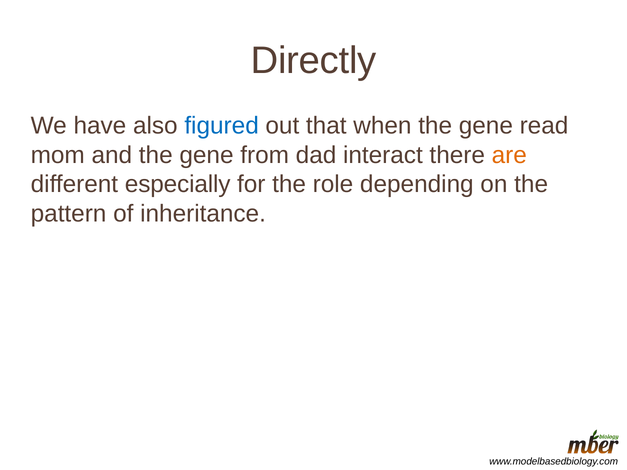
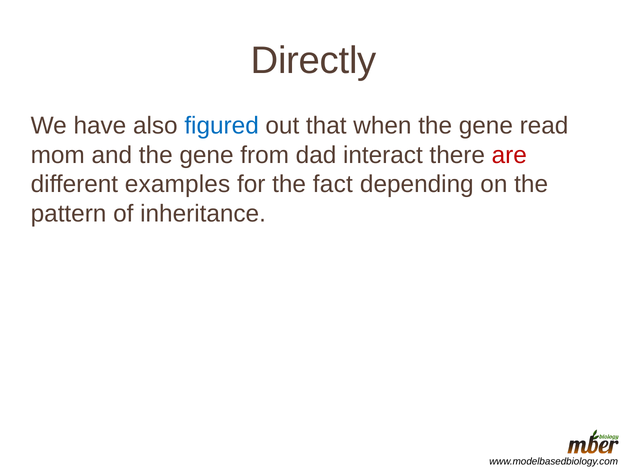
are colour: orange -> red
especially: especially -> examples
role: role -> fact
